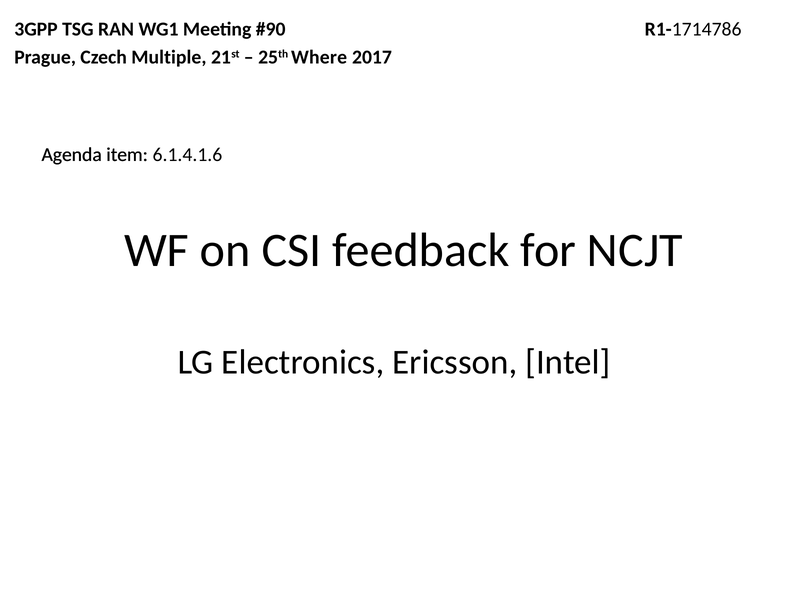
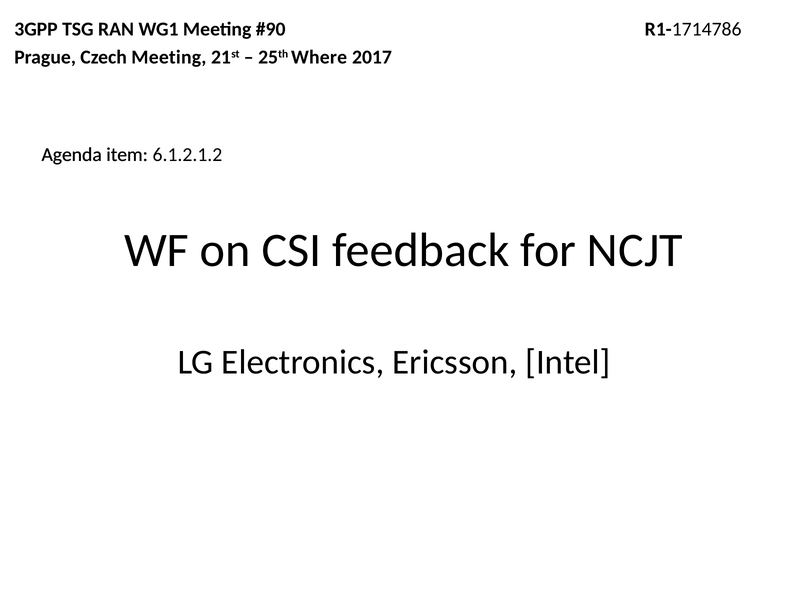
Czech Multiple: Multiple -> Meeting
6.1.4.1.6: 6.1.4.1.6 -> 6.1.2.1.2
